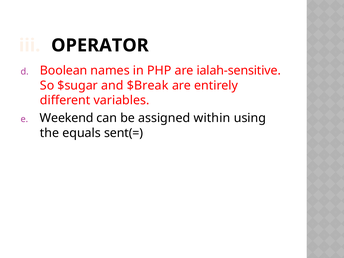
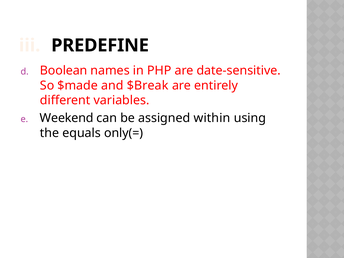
OPERATOR: OPERATOR -> PREDEFINE
ialah-sensitive: ialah-sensitive -> date-sensitive
$sugar: $sugar -> $made
sent(=: sent(= -> only(=
